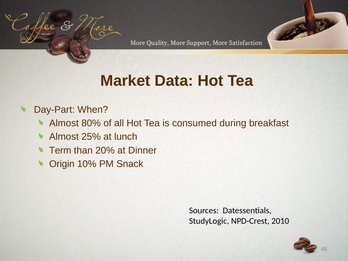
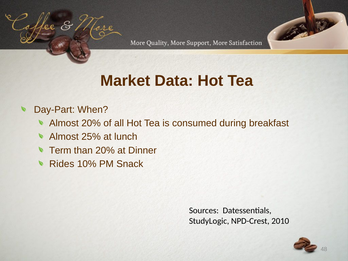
Almost 80%: 80% -> 20%
Origin: Origin -> Rides
